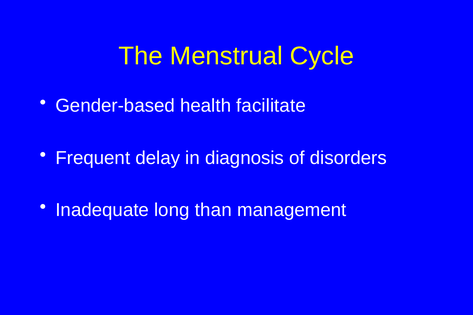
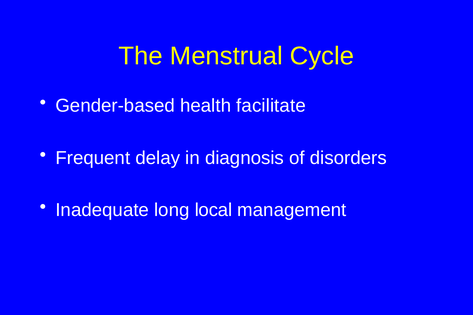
than: than -> local
